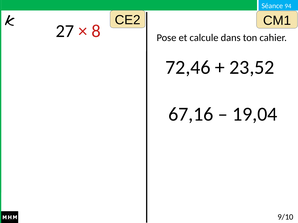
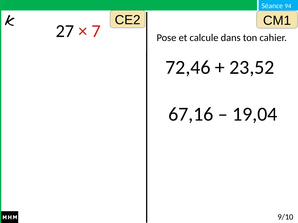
8: 8 -> 7
